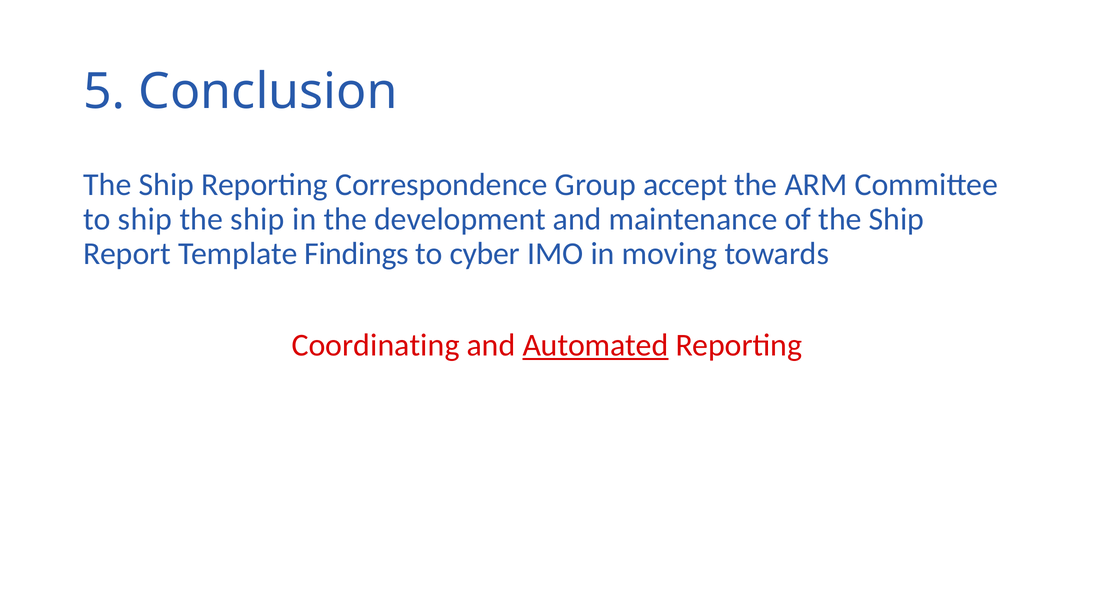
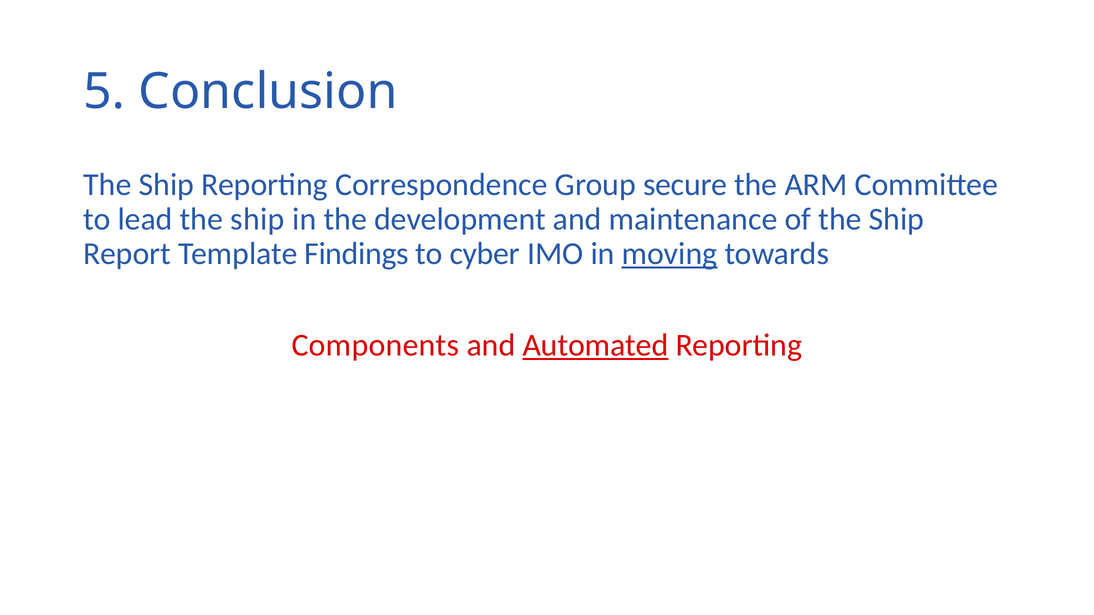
accept: accept -> secure
to ship: ship -> lead
moving underline: none -> present
Coordinating: Coordinating -> Components
